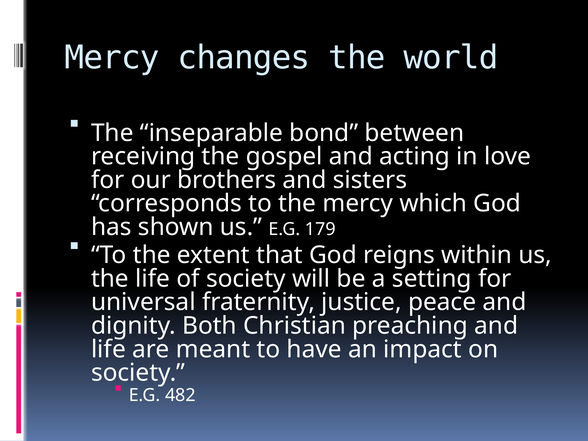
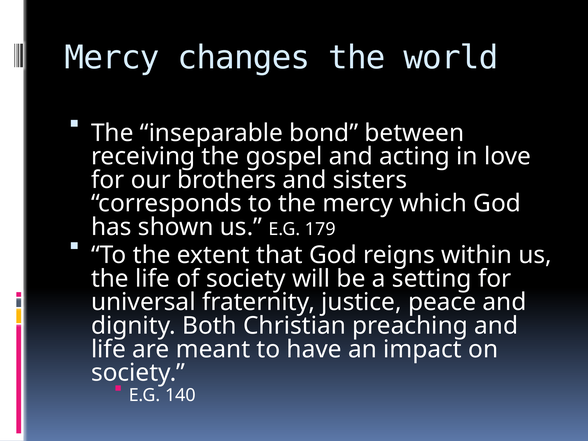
482: 482 -> 140
